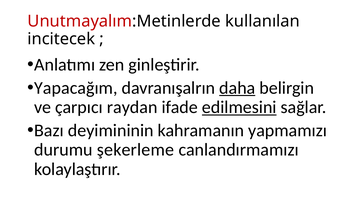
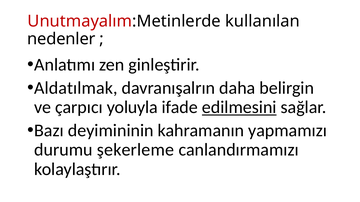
incitecek: incitecek -> nedenler
Yapacağım: Yapacağım -> Aldatılmak
daha underline: present -> none
raydan: raydan -> yoluyla
